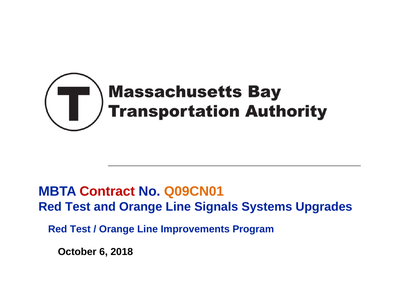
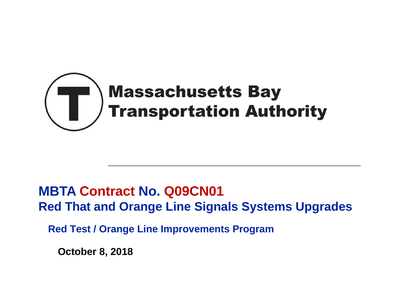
Q09CN01 colour: orange -> red
Test at (78, 207): Test -> That
6: 6 -> 8
